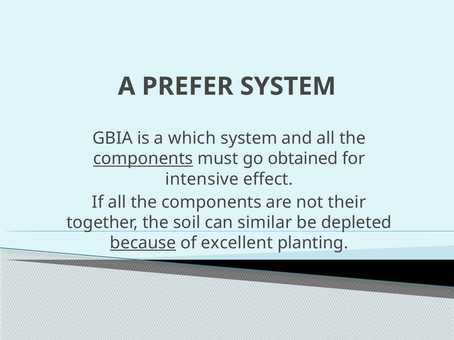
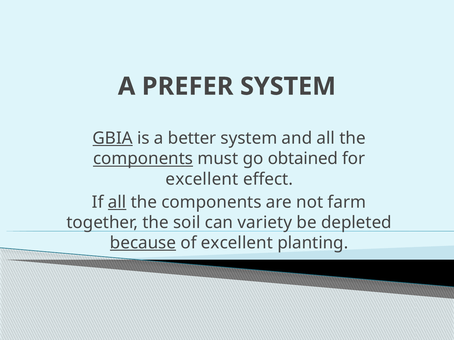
GBIA underline: none -> present
which: which -> better
intensive at (202, 179): intensive -> excellent
all at (117, 202) underline: none -> present
their: their -> farm
similar: similar -> variety
